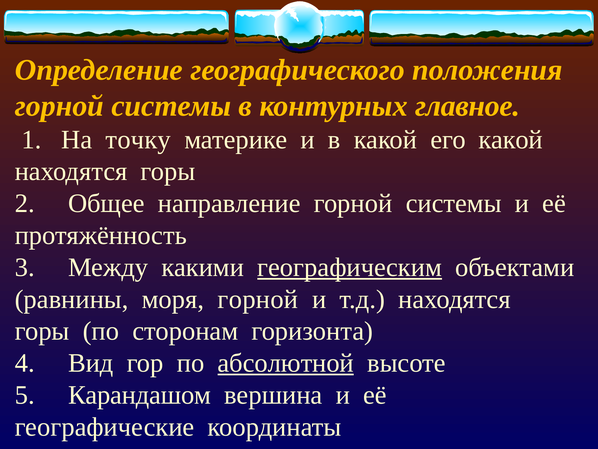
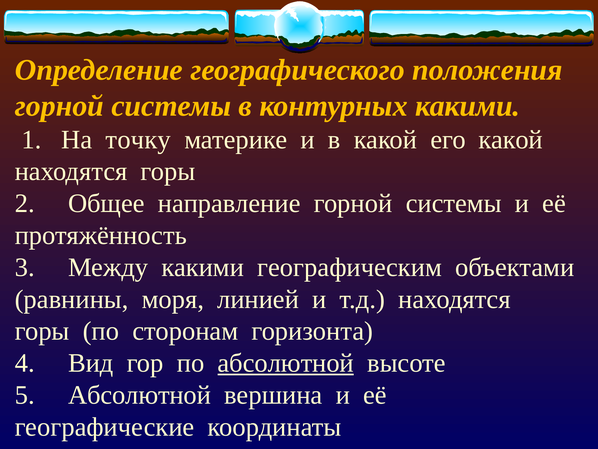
контурных главное: главное -> какими
географическим underline: present -> none
моря горной: горной -> линией
5 Карандашом: Карандашом -> Абсолютной
